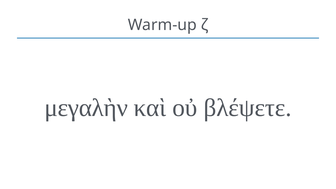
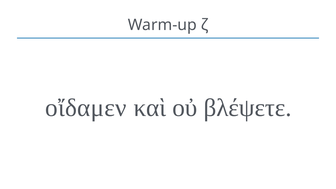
μεγαλὴν: μεγαλὴν -> οἴδαμεν
